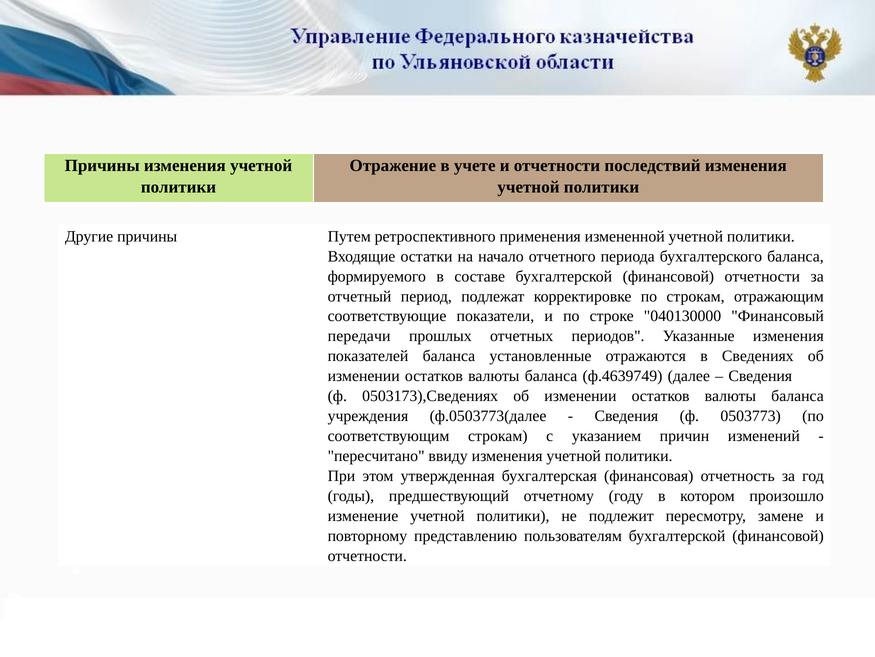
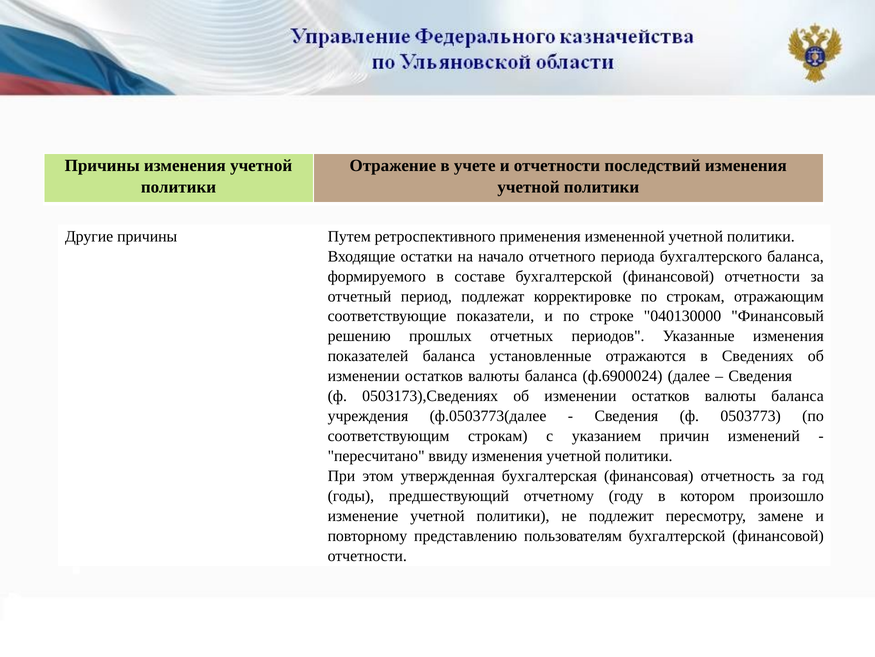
передачи: передачи -> решению
ф.4639749: ф.4639749 -> ф.6900024
